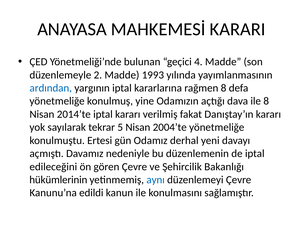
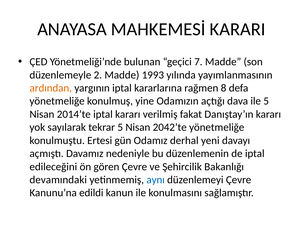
4: 4 -> 7
ardından colour: blue -> orange
ile 8: 8 -> 5
2004’te: 2004’te -> 2042’te
hükümlerinin: hükümlerinin -> devamındaki
